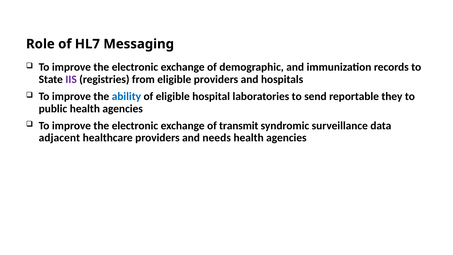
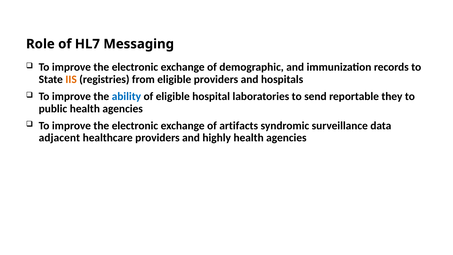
IIS colour: purple -> orange
transmit: transmit -> artifacts
needs: needs -> highly
